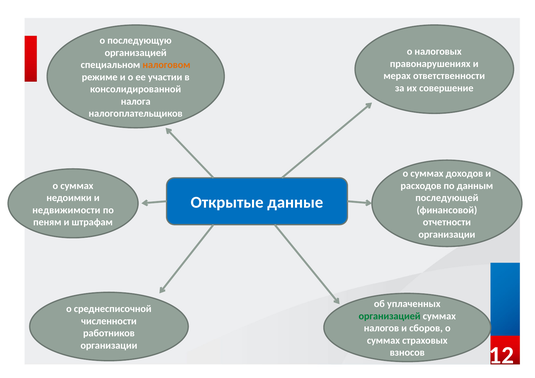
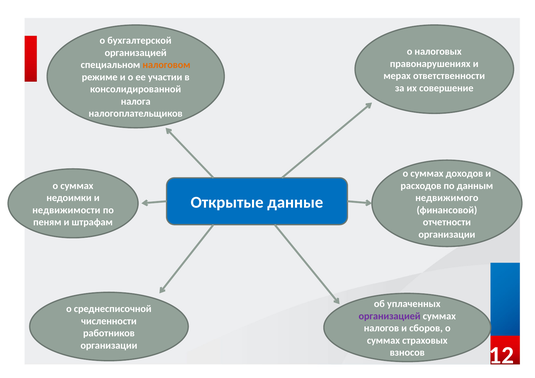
последующую: последующую -> бухгалтерской
последующей: последующей -> недвижимого
организацией at (390, 316) colour: green -> purple
